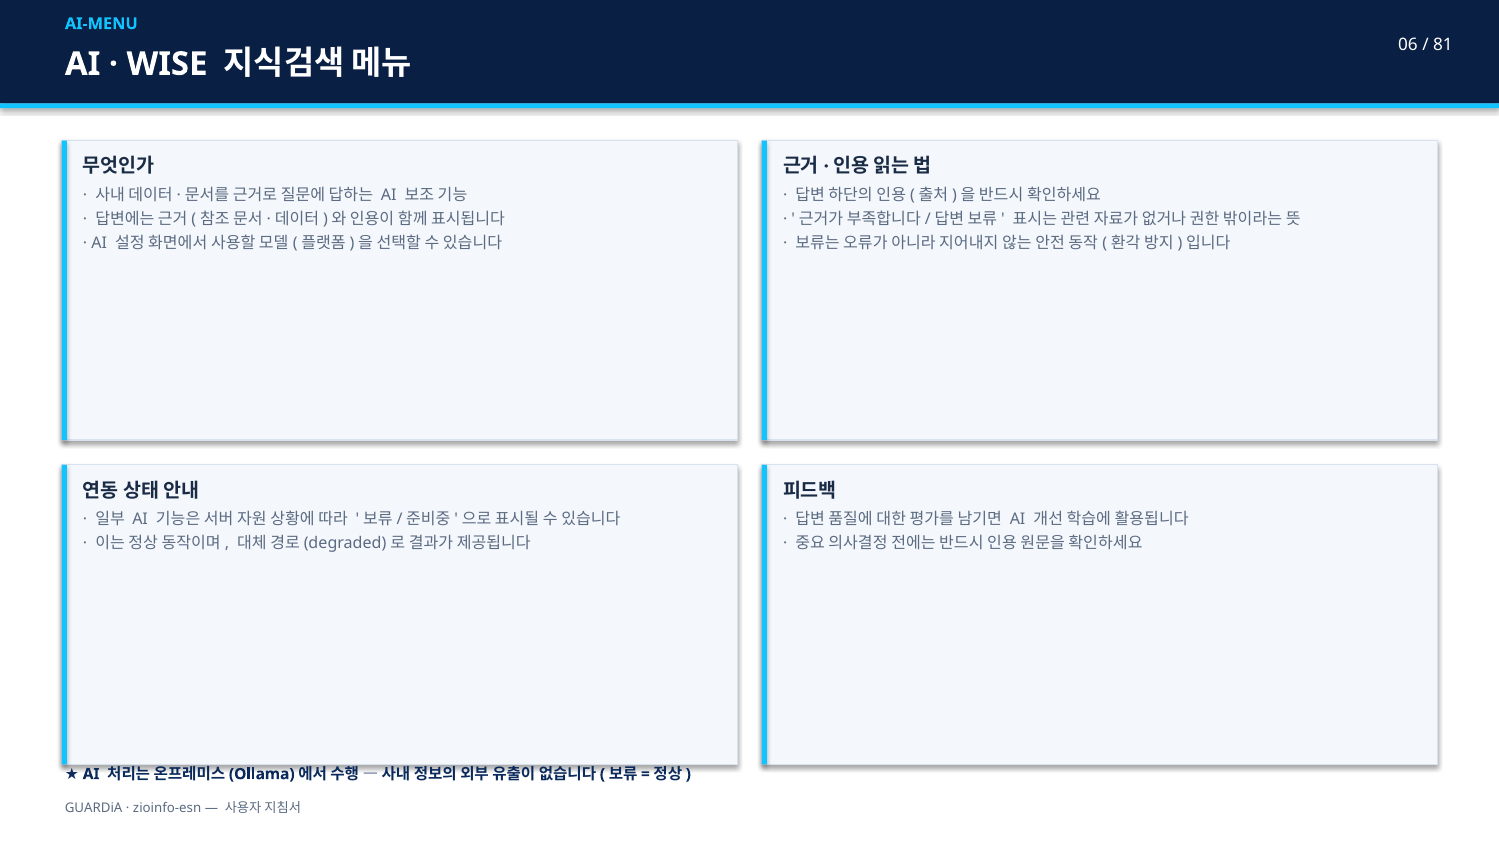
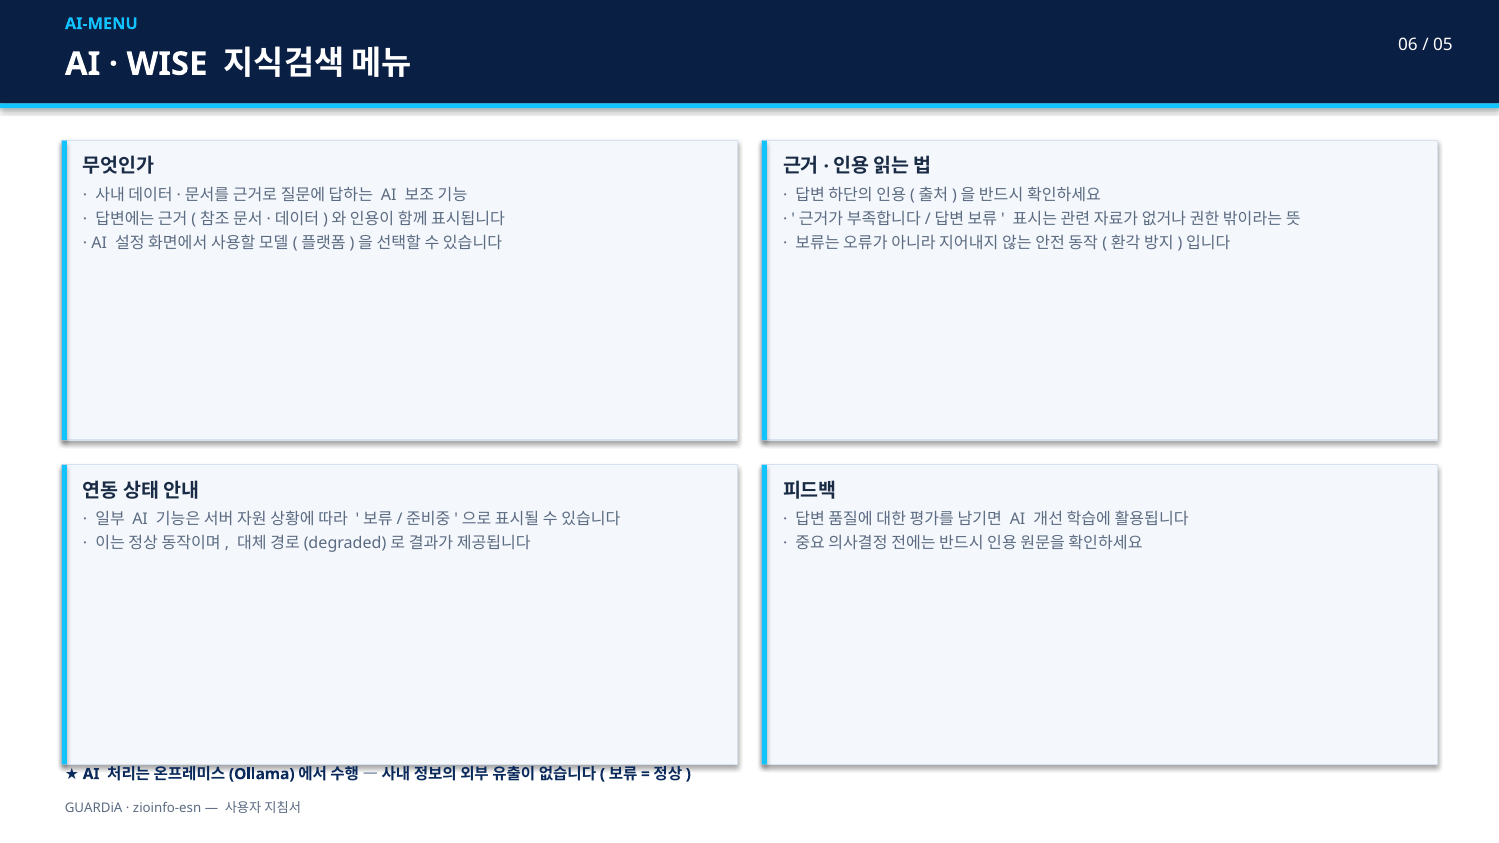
81: 81 -> 05
